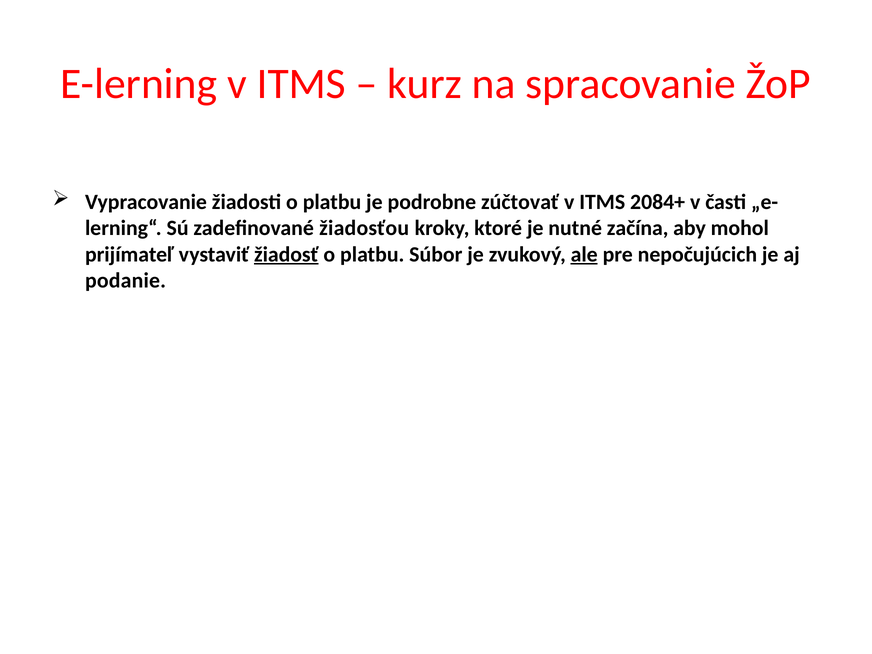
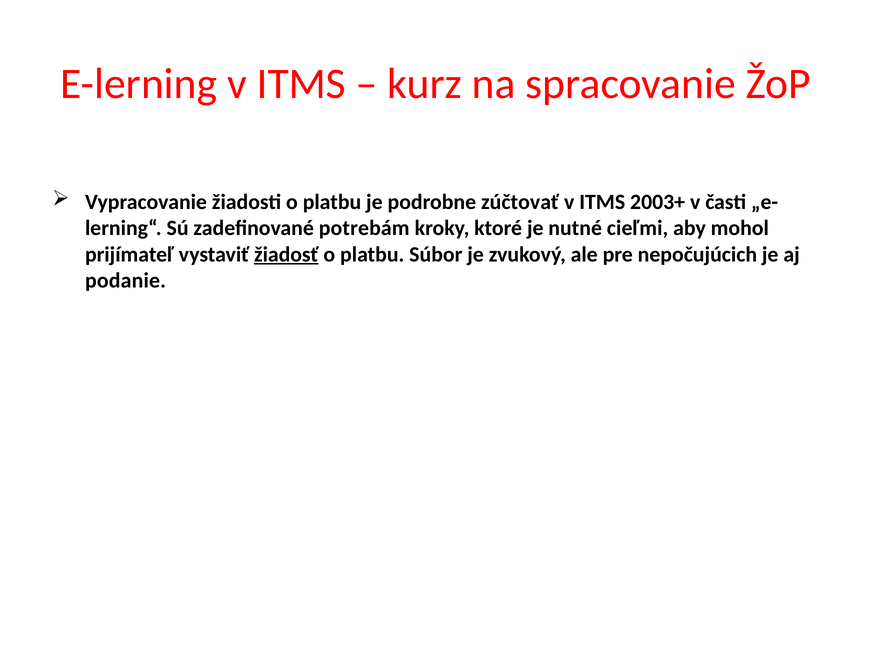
2084+: 2084+ -> 2003+
žiadosťou: žiadosťou -> potrebám
začína: začína -> cieľmi
ale underline: present -> none
